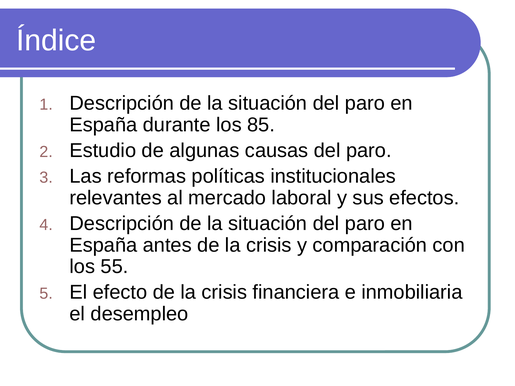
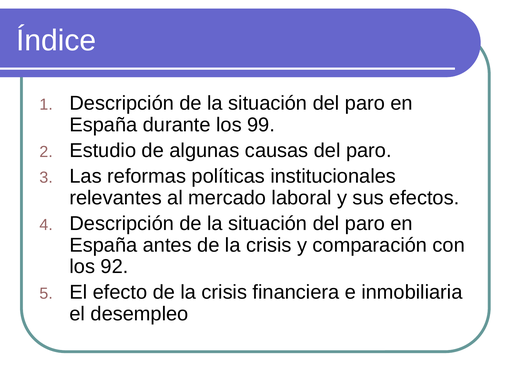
85: 85 -> 99
55: 55 -> 92
